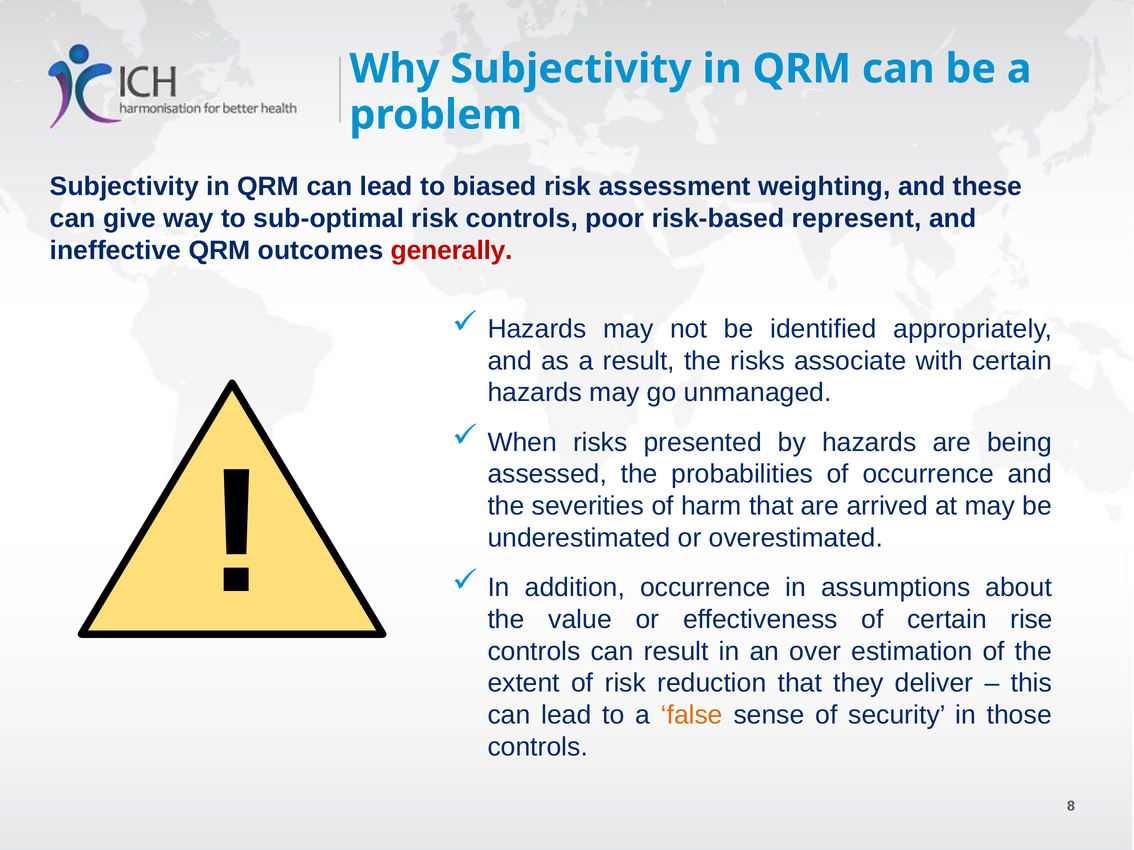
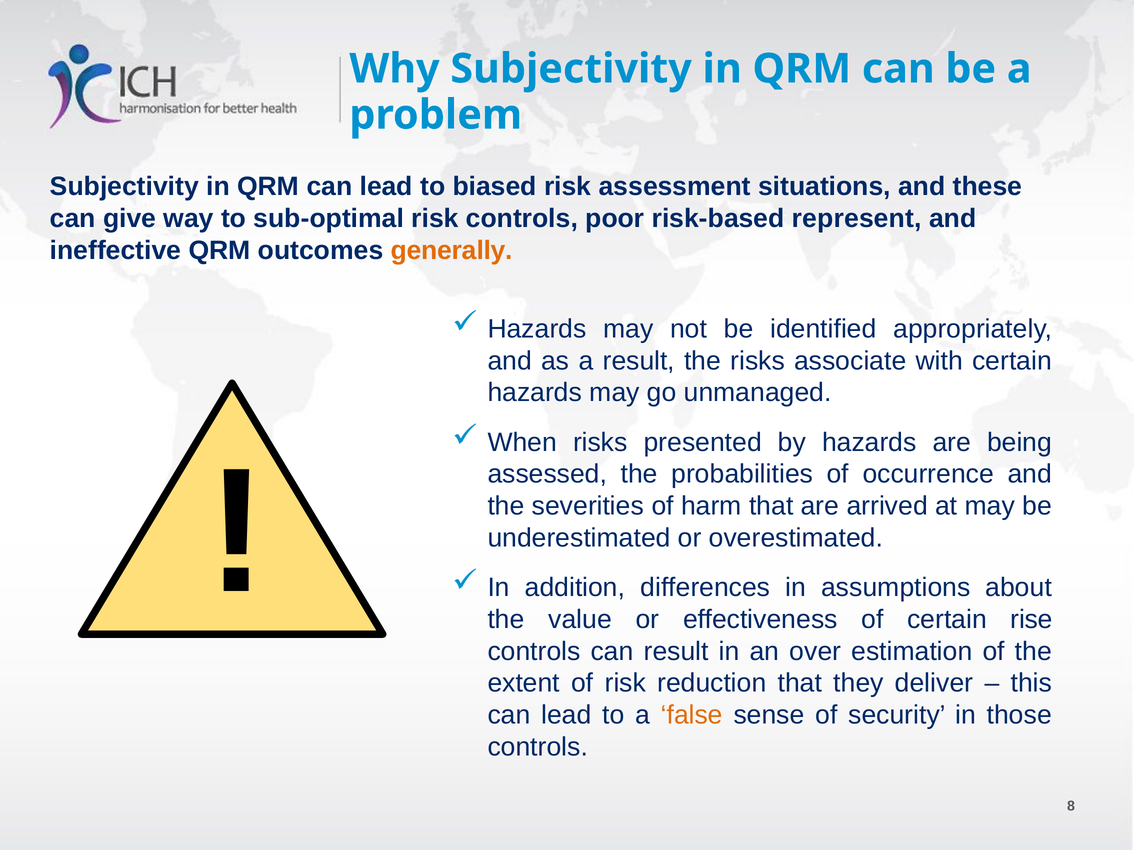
weighting: weighting -> situations
generally colour: red -> orange
addition occurrence: occurrence -> differences
